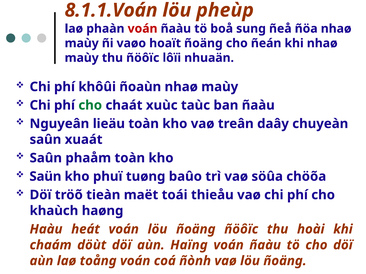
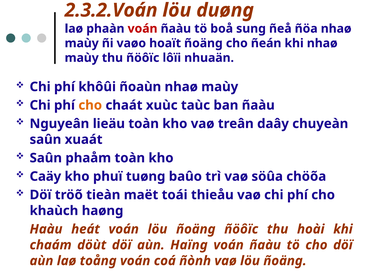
8.1.1.Voán: 8.1.1.Voán -> 2.3.2.Voán
pheùp: pheùp -> duøng
cho at (90, 105) colour: green -> orange
Saün: Saün -> Caäy
